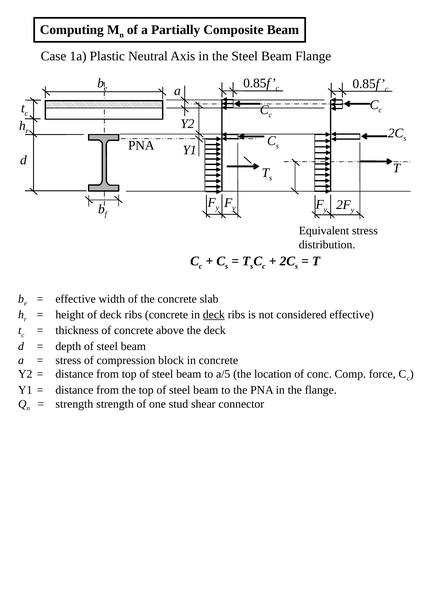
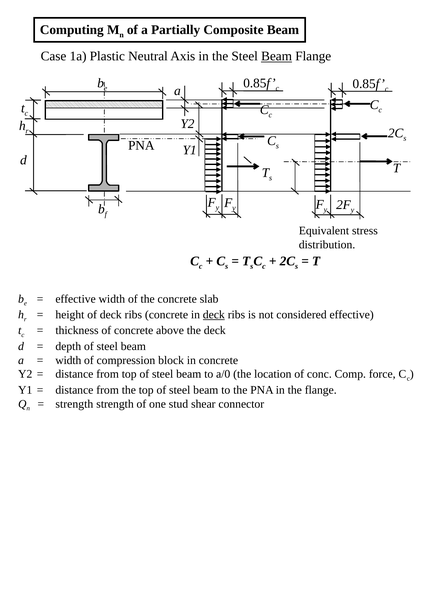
Beam at (277, 56) underline: none -> present
stress at (68, 360): stress -> width
a/5: a/5 -> a/0
